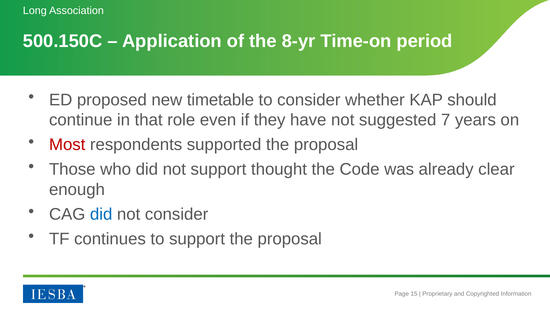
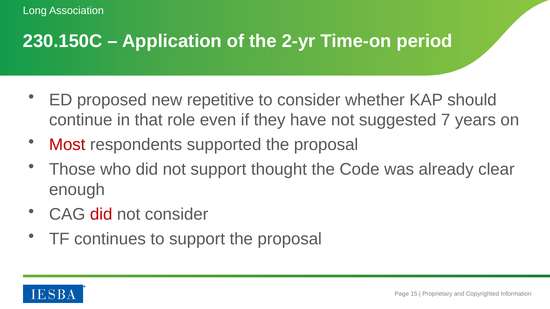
500.150C: 500.150C -> 230.150C
8-yr: 8-yr -> 2-yr
timetable: timetable -> repetitive
did at (101, 215) colour: blue -> red
